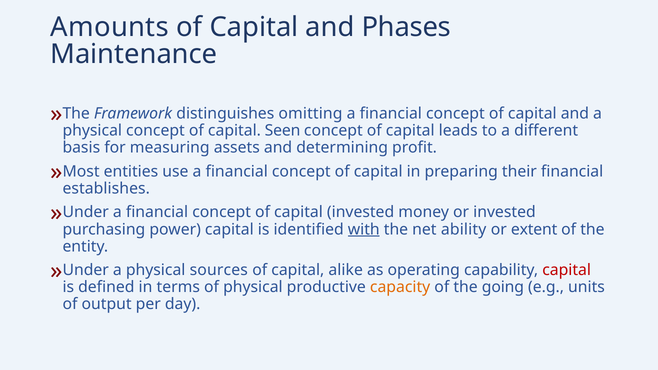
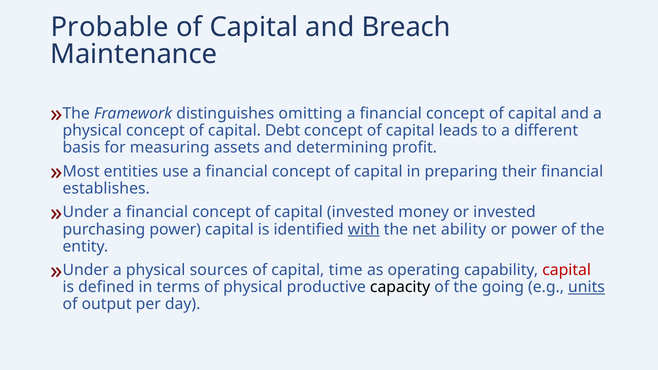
Amounts: Amounts -> Probable
Phases: Phases -> Breach
Seen: Seen -> Debt
or extent: extent -> power
alike: alike -> time
capacity colour: orange -> black
units underline: none -> present
